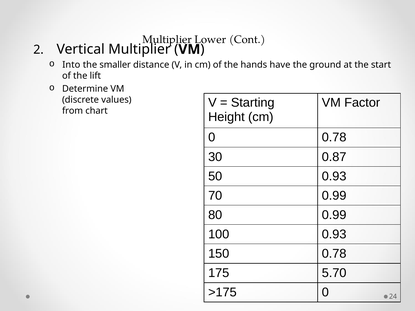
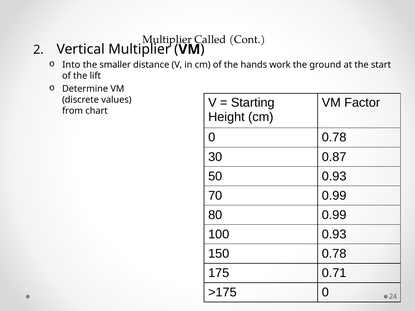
Lower: Lower -> Called
have: have -> work
5.70: 5.70 -> 0.71
